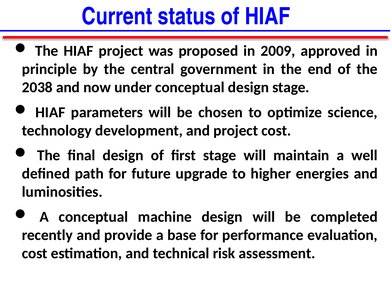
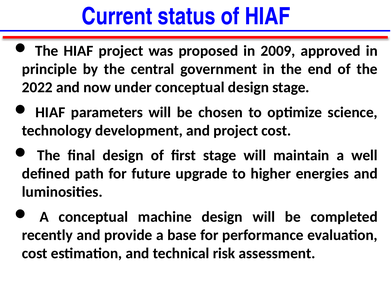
2038: 2038 -> 2022
